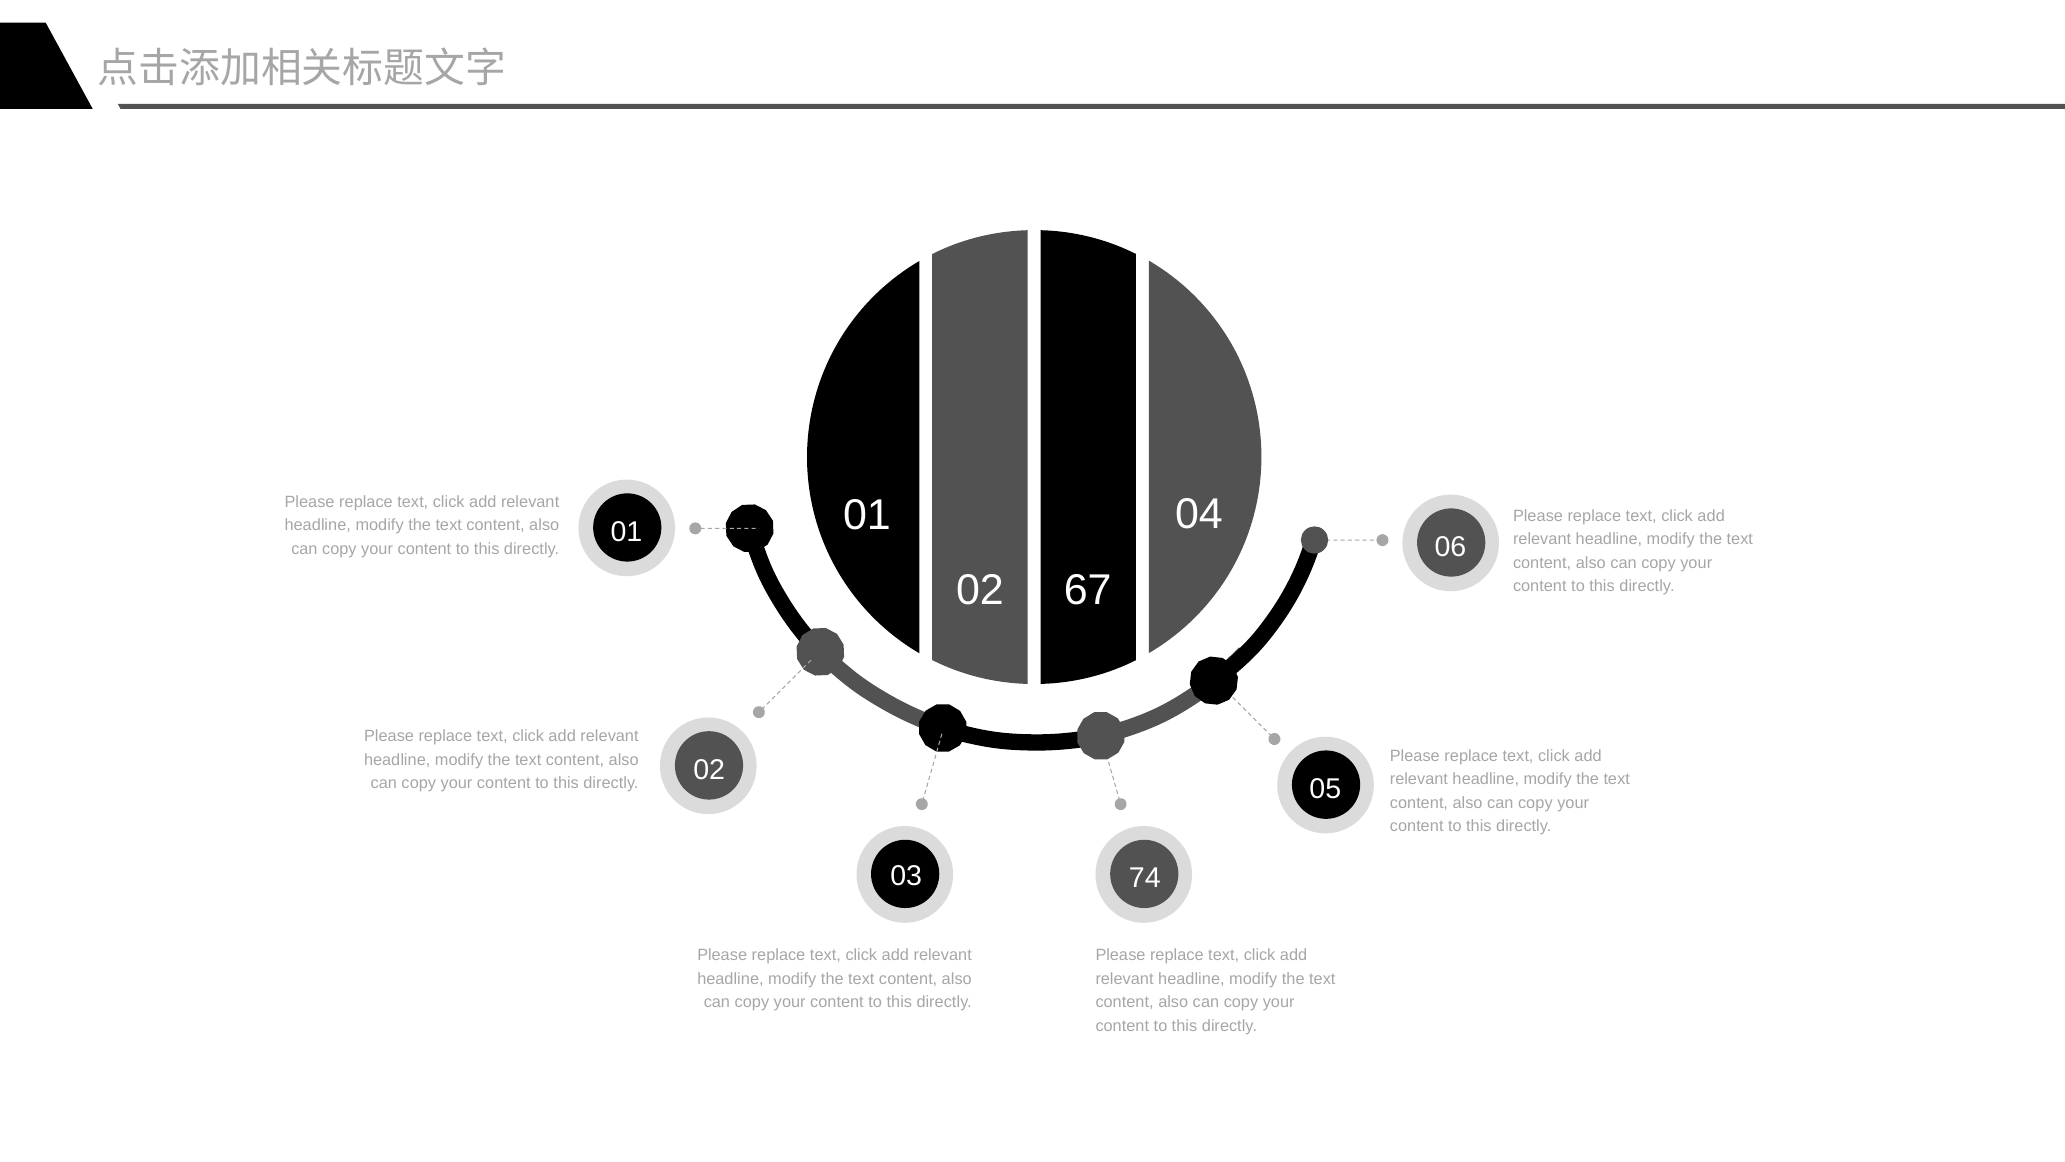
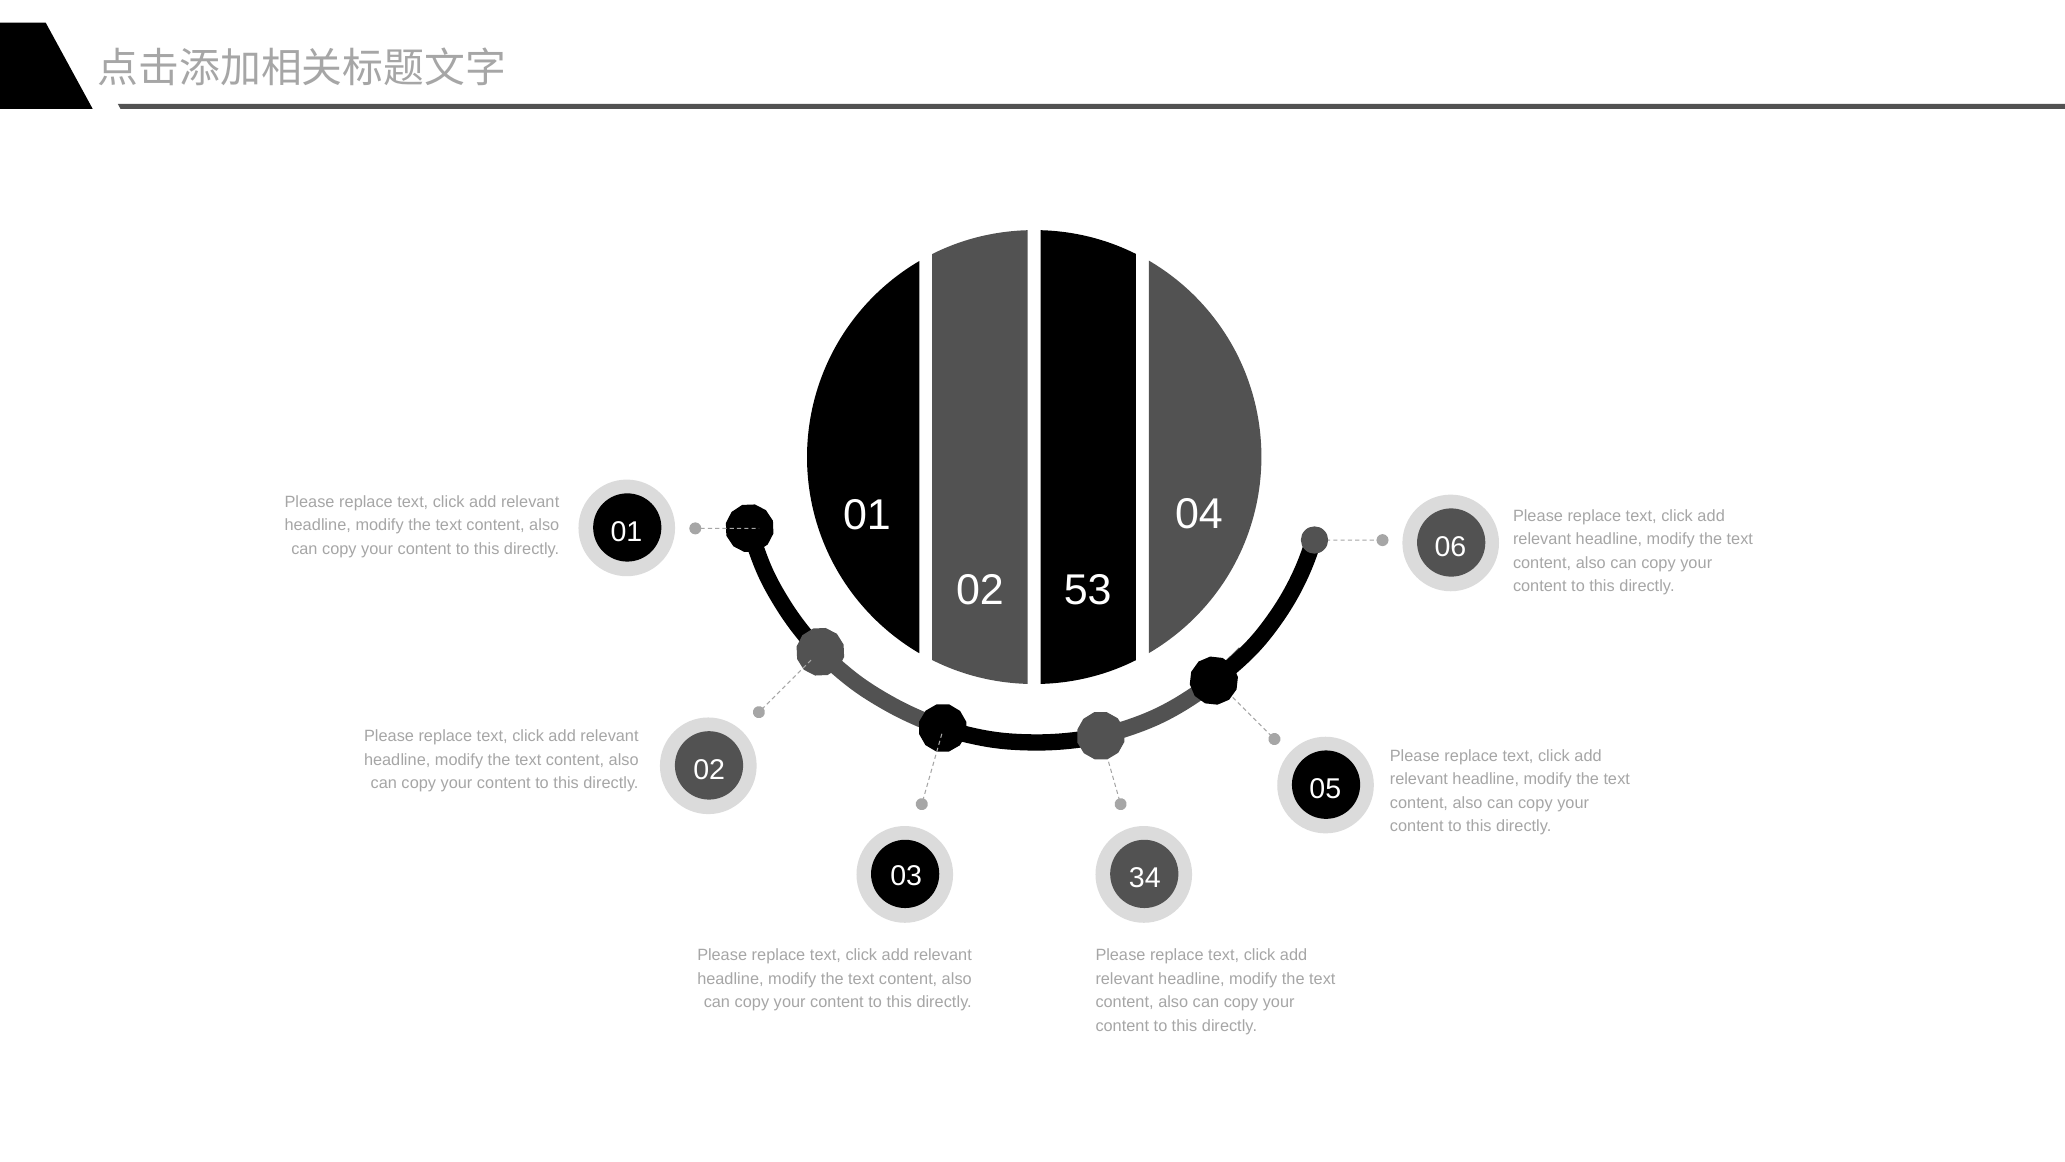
67: 67 -> 53
74: 74 -> 34
